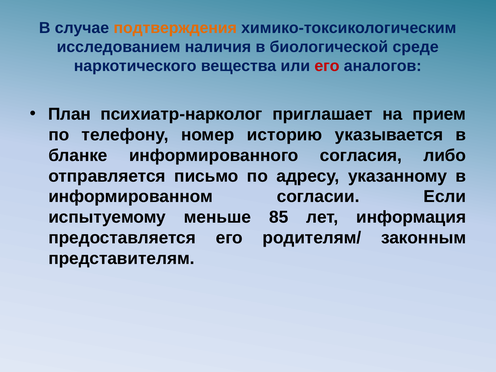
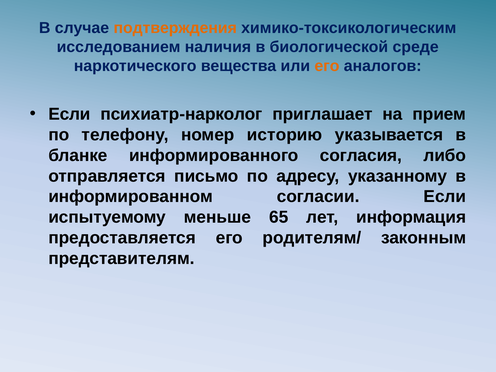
его at (327, 66) colour: red -> orange
План at (69, 114): План -> Если
85: 85 -> 65
